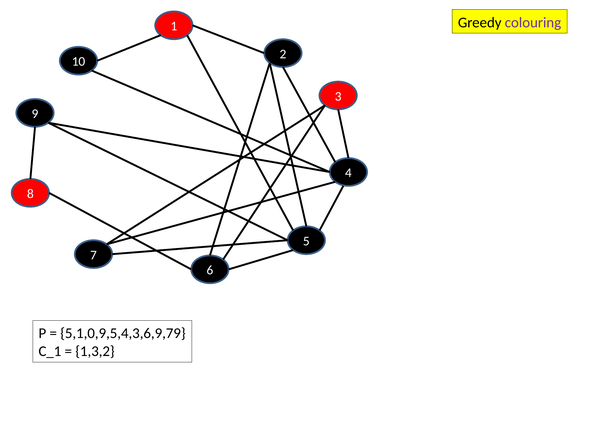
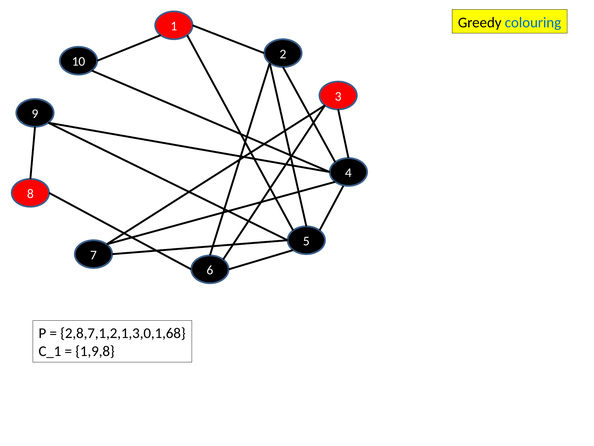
colouring colour: purple -> blue
5,1,0,9,5,4,3,6,9,79: 5,1,0,9,5,4,3,6,9,79 -> 2,8,7,1,2,1,3,0,1,68
1,3,2: 1,3,2 -> 1,9,8
